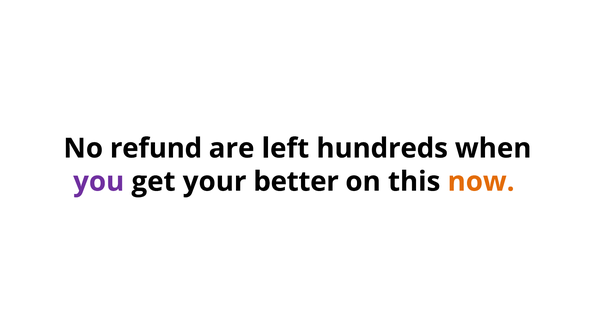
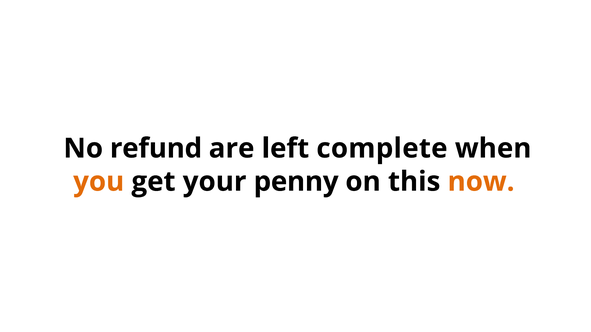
hundreds: hundreds -> complete
you colour: purple -> orange
better: better -> penny
